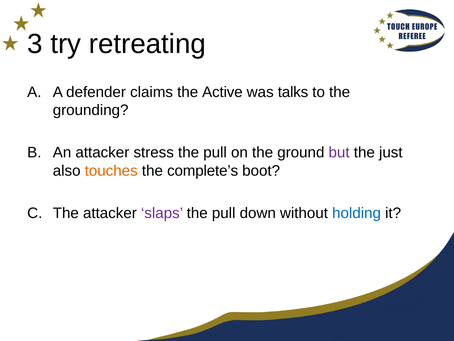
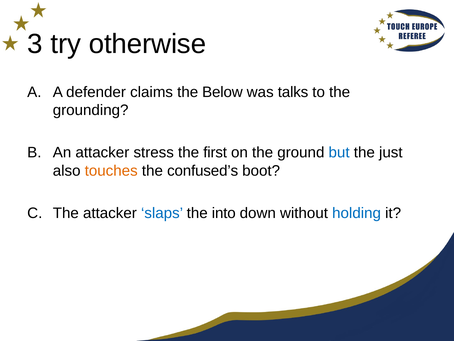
retreating: retreating -> otherwise
Active: Active -> Below
pull at (215, 152): pull -> first
but colour: purple -> blue
complete’s: complete’s -> confused’s
slaps colour: purple -> blue
pull at (224, 213): pull -> into
